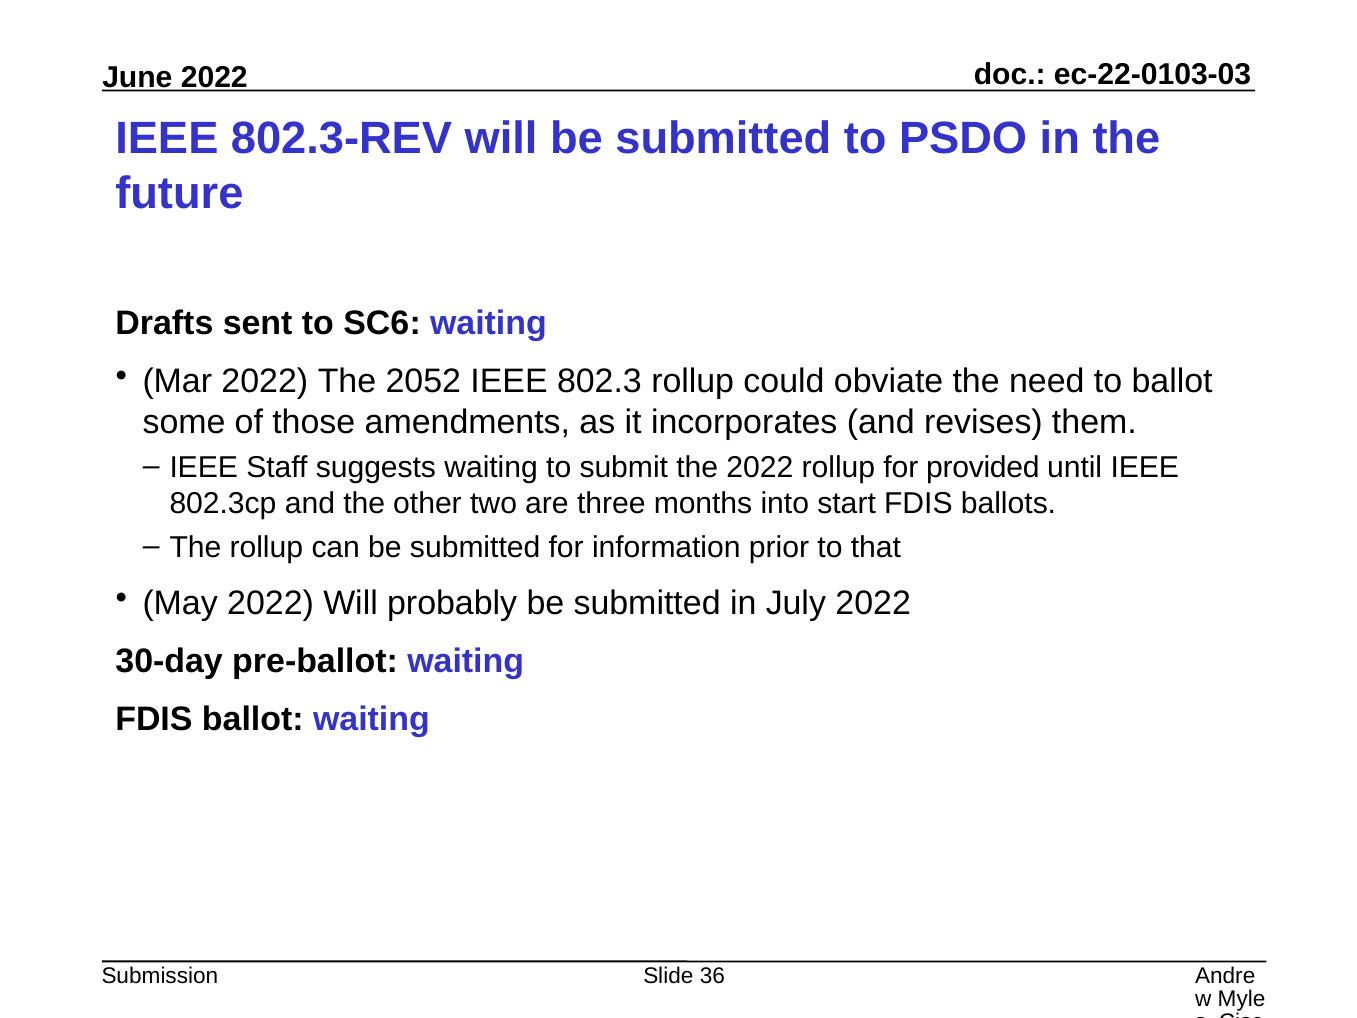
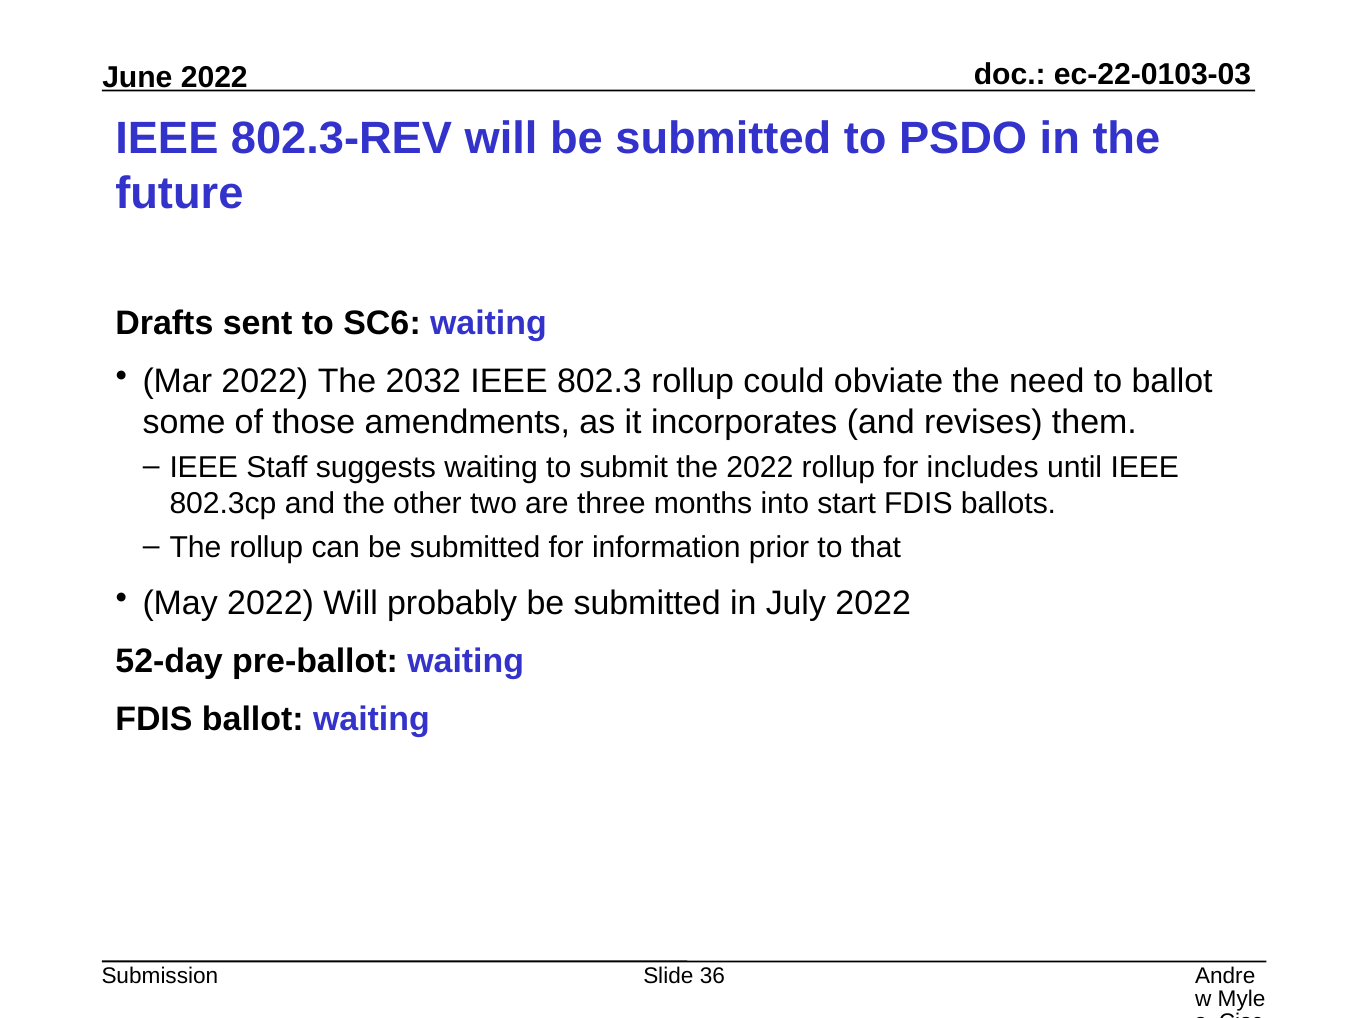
2052: 2052 -> 2032
provided: provided -> includes
30-day: 30-day -> 52-day
